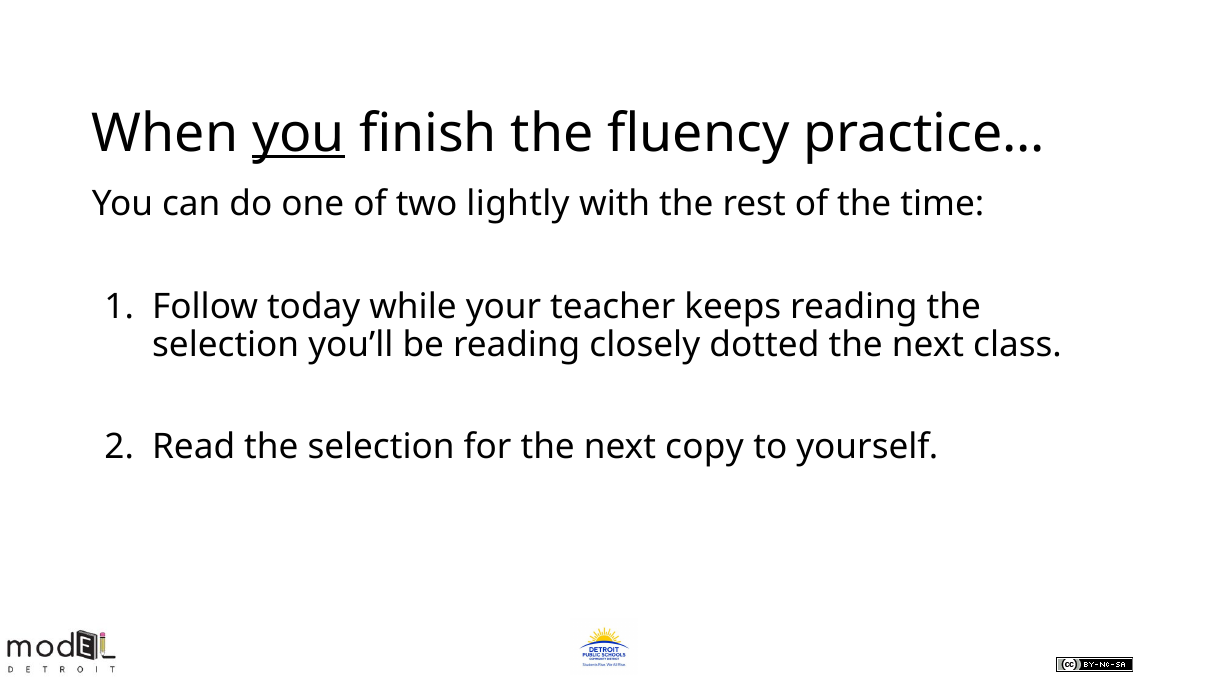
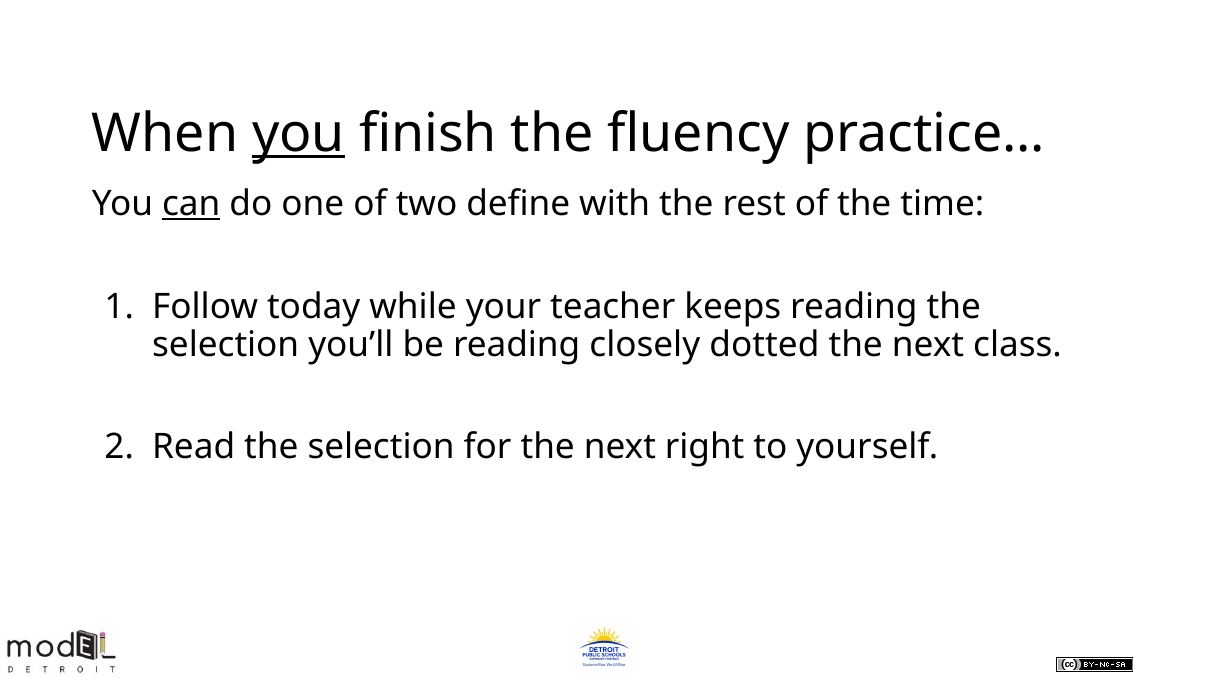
can underline: none -> present
lightly: lightly -> define
copy: copy -> right
